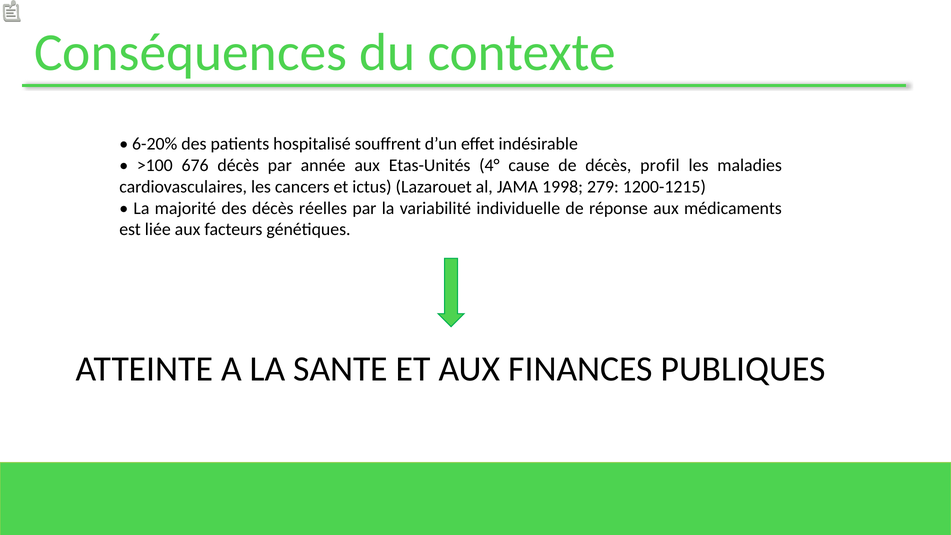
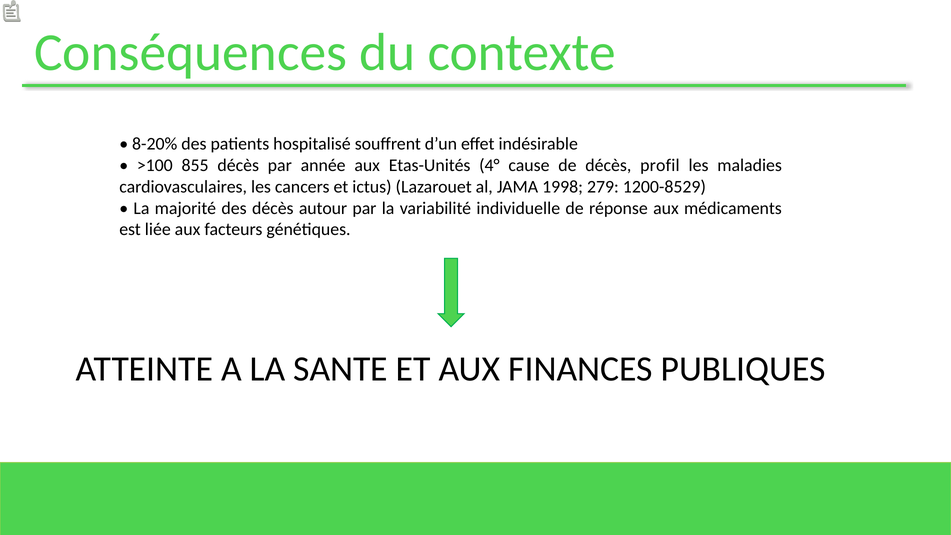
6-20%: 6-20% -> 8-20%
676: 676 -> 855
1200-1215: 1200-1215 -> 1200-8529
réelles: réelles -> autour
